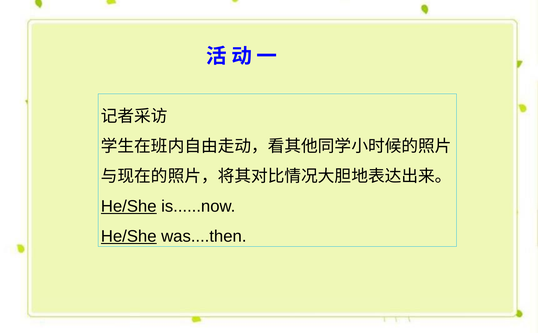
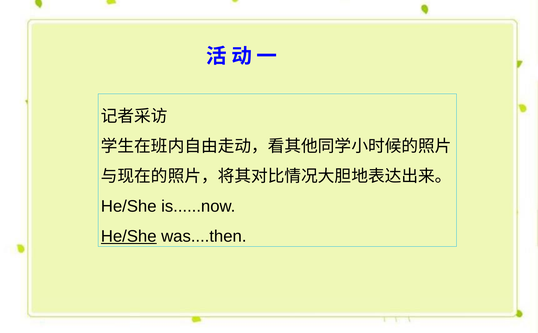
He/She at (129, 207) underline: present -> none
